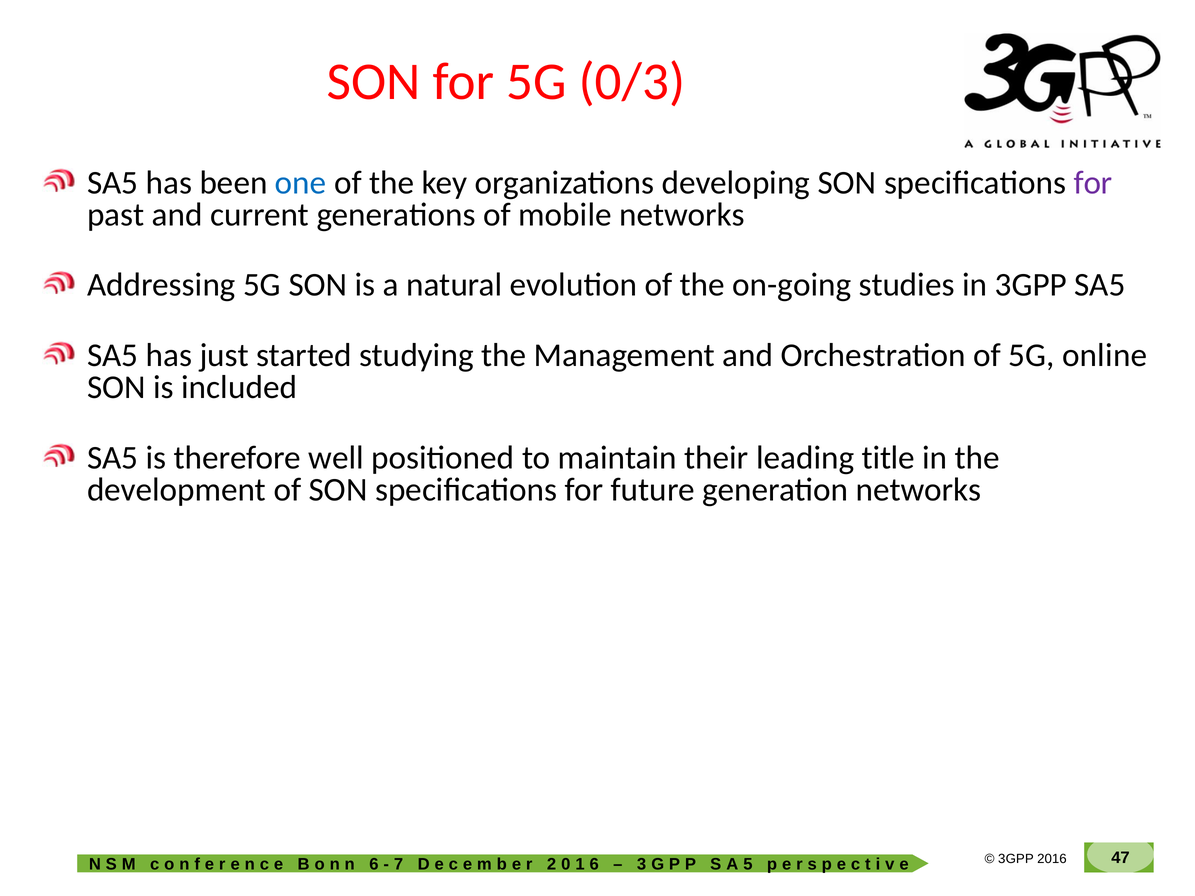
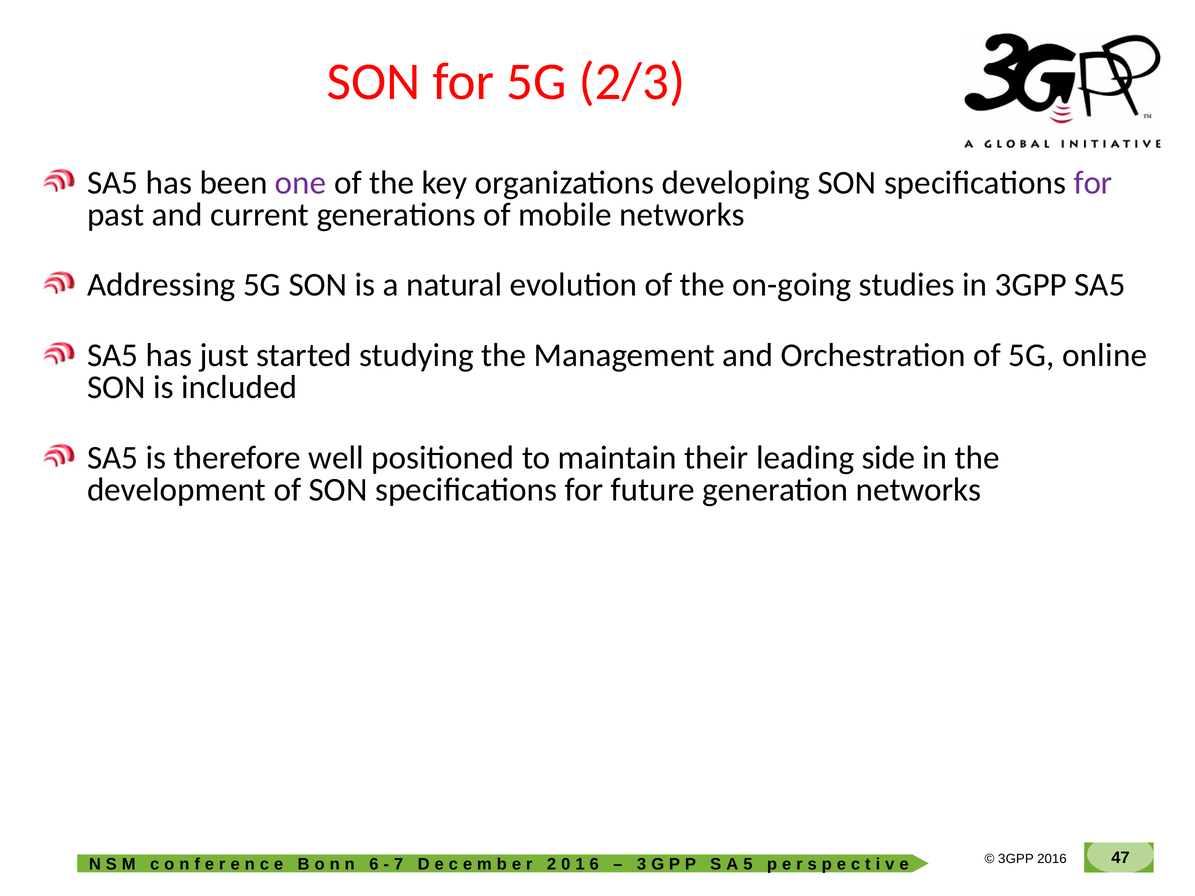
0/3: 0/3 -> 2/3
one colour: blue -> purple
title: title -> side
